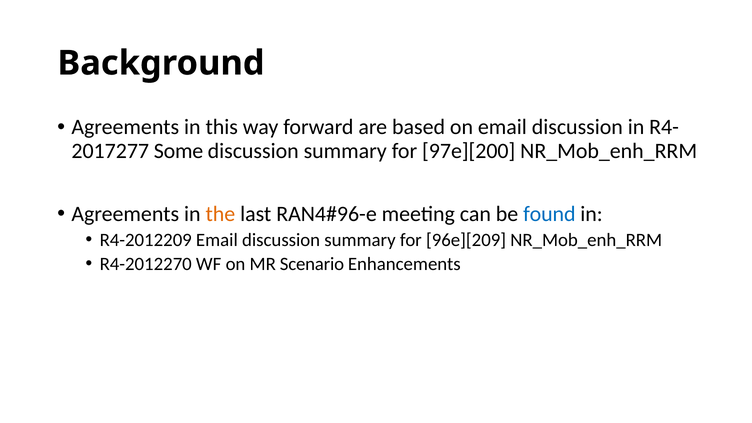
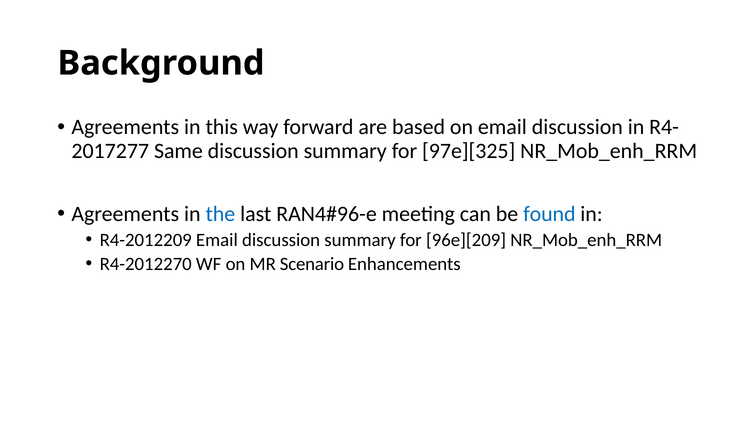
Some: Some -> Same
97e][200: 97e][200 -> 97e][325
the colour: orange -> blue
